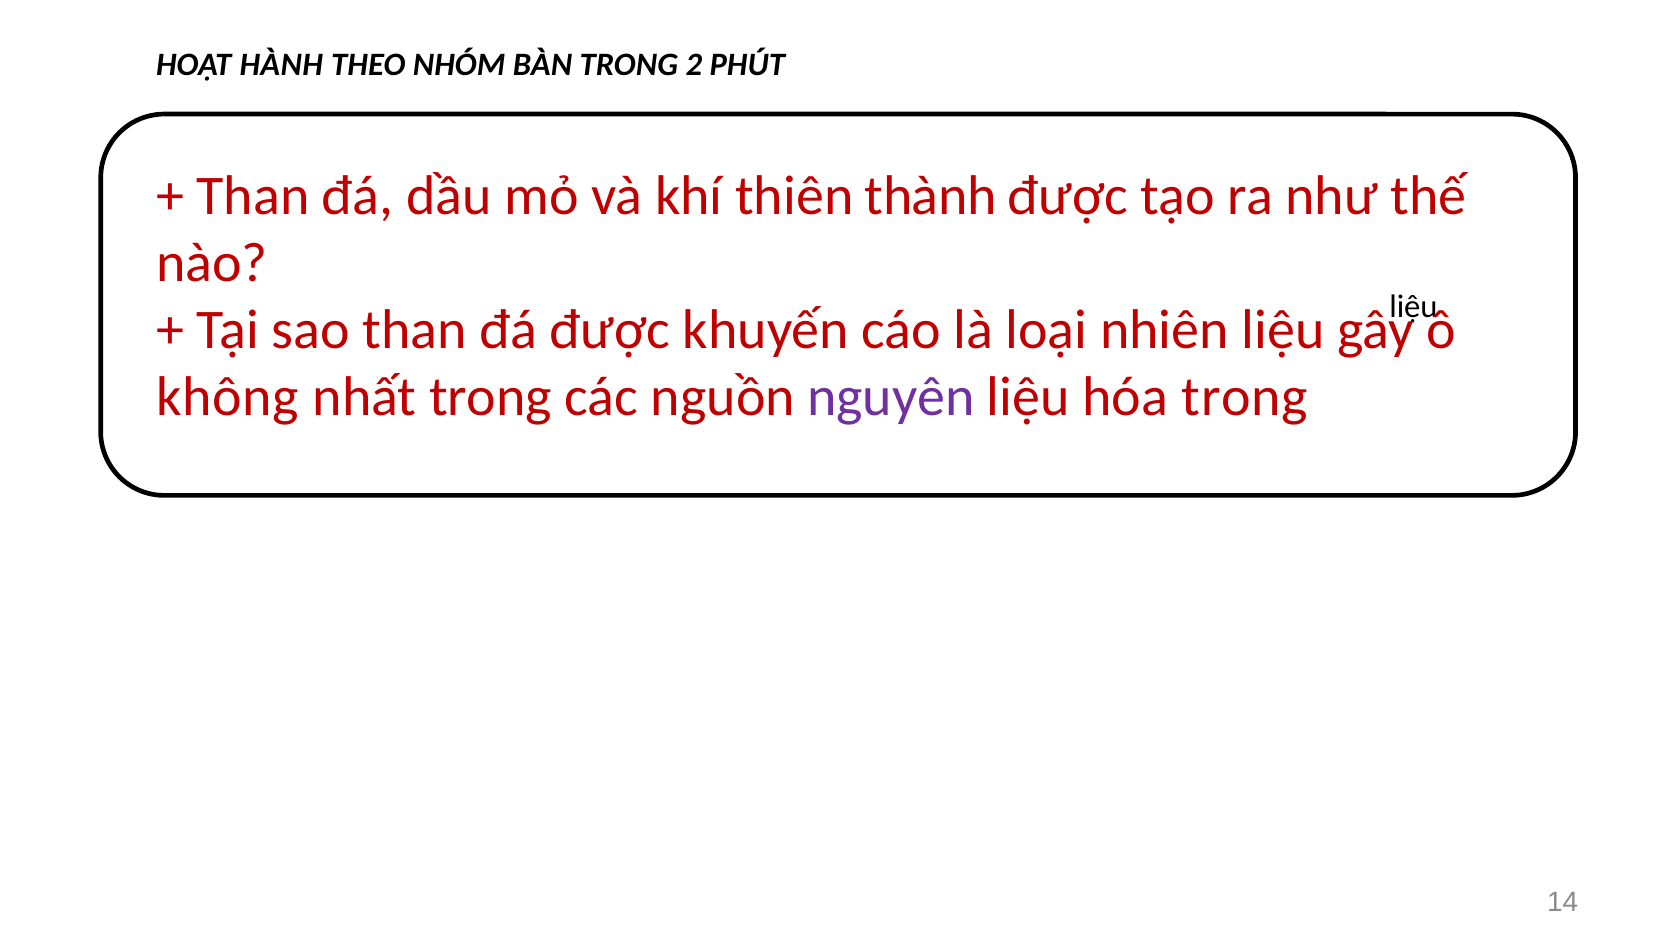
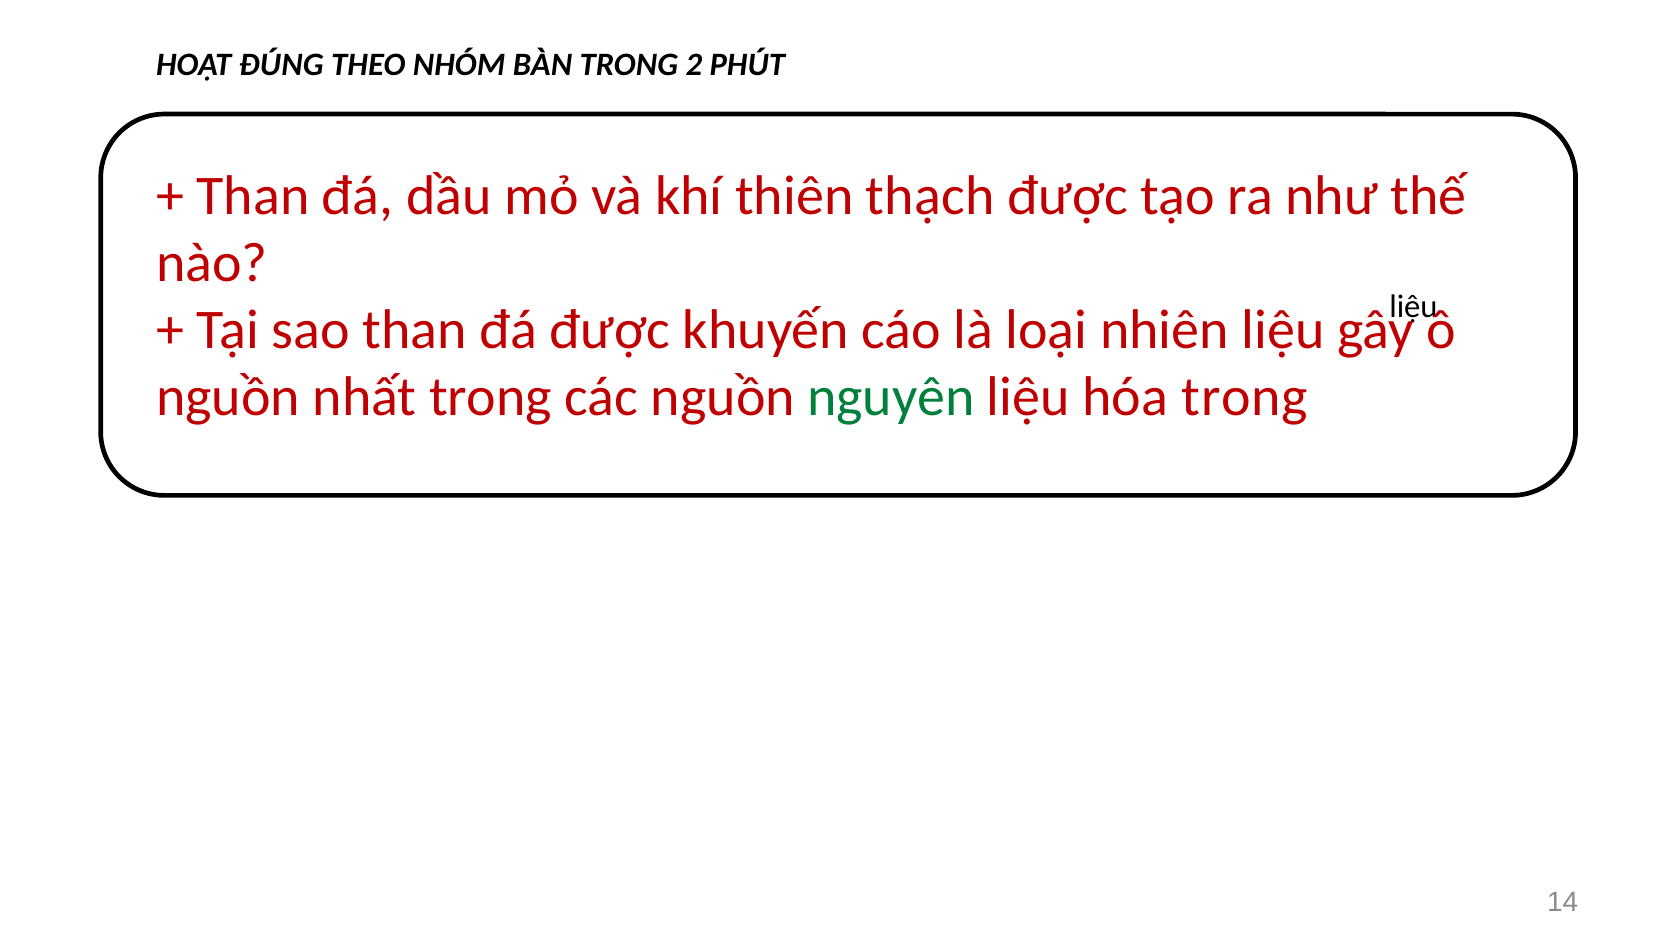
HÀNH: HÀNH -> ĐÚNG
thành at (931, 196): thành -> thạch
không at (228, 398): không -> nguồn
nguyên at (891, 398) colour: purple -> green
